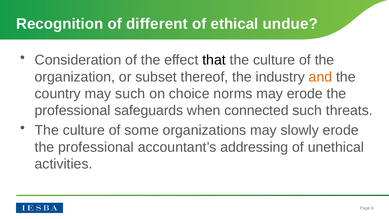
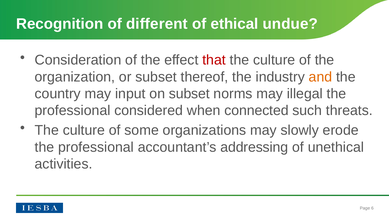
that colour: black -> red
may such: such -> input
on choice: choice -> subset
may erode: erode -> illegal
safeguards: safeguards -> considered
